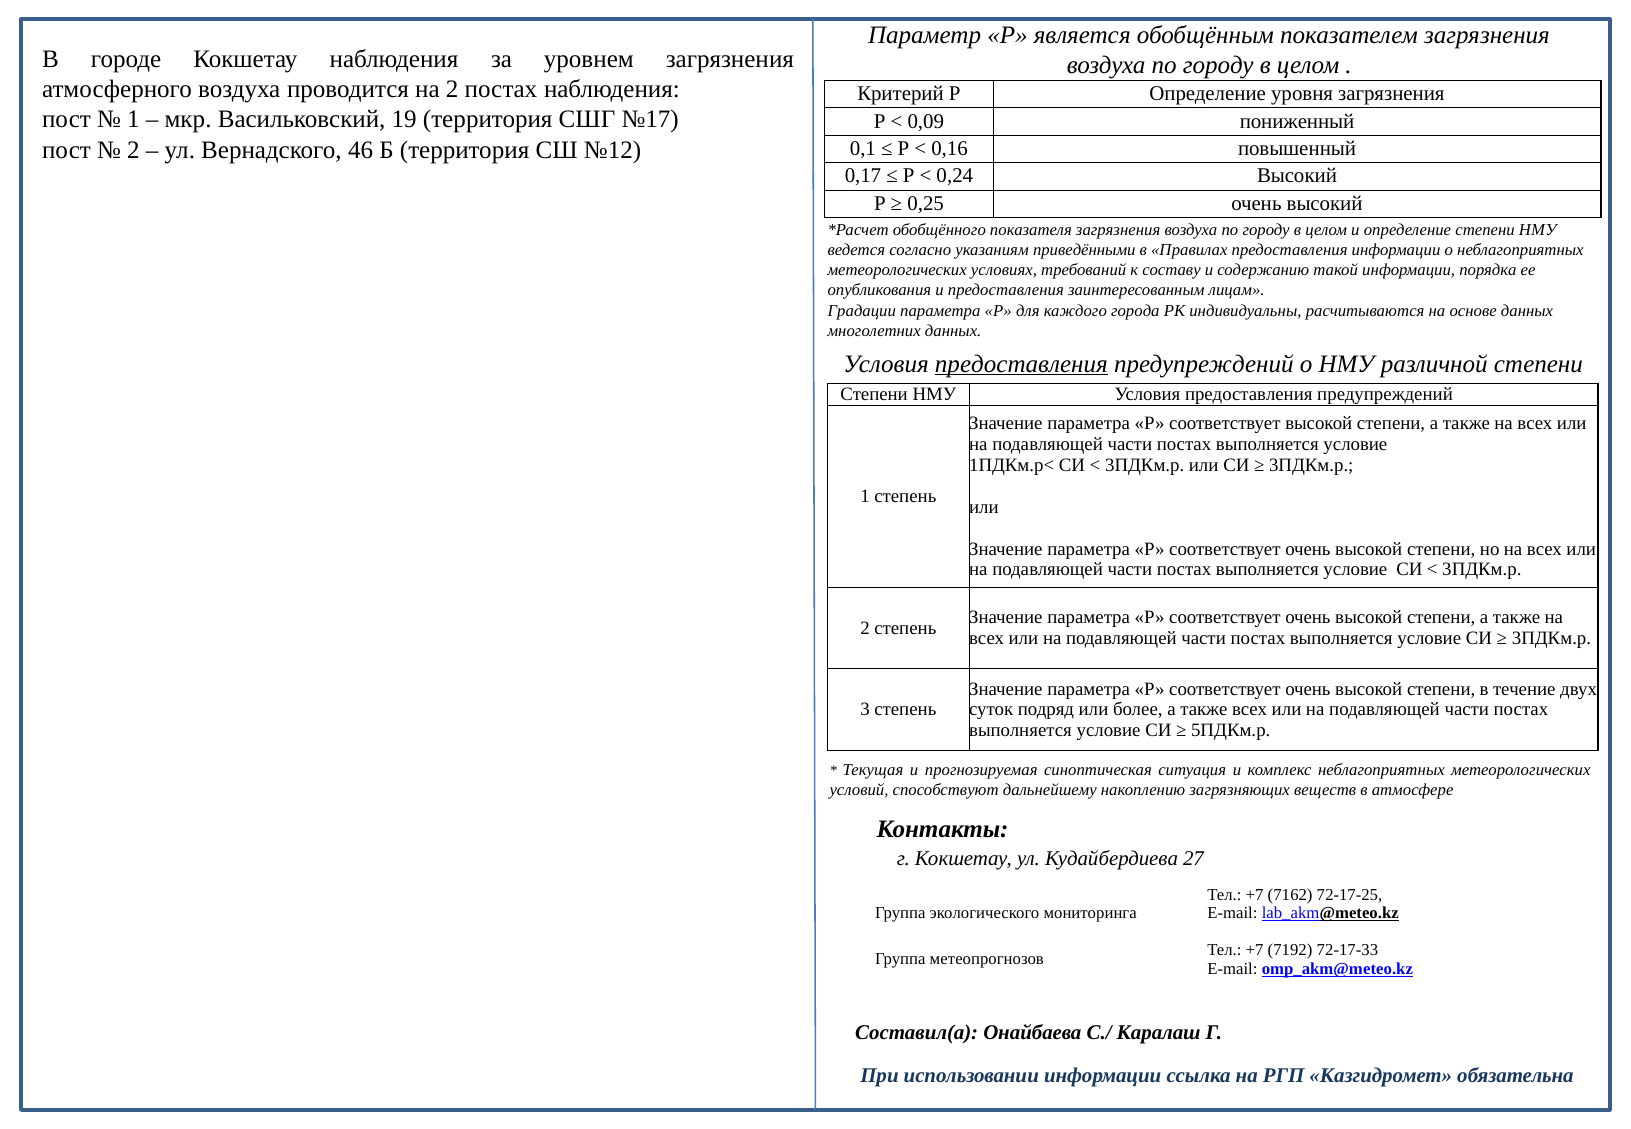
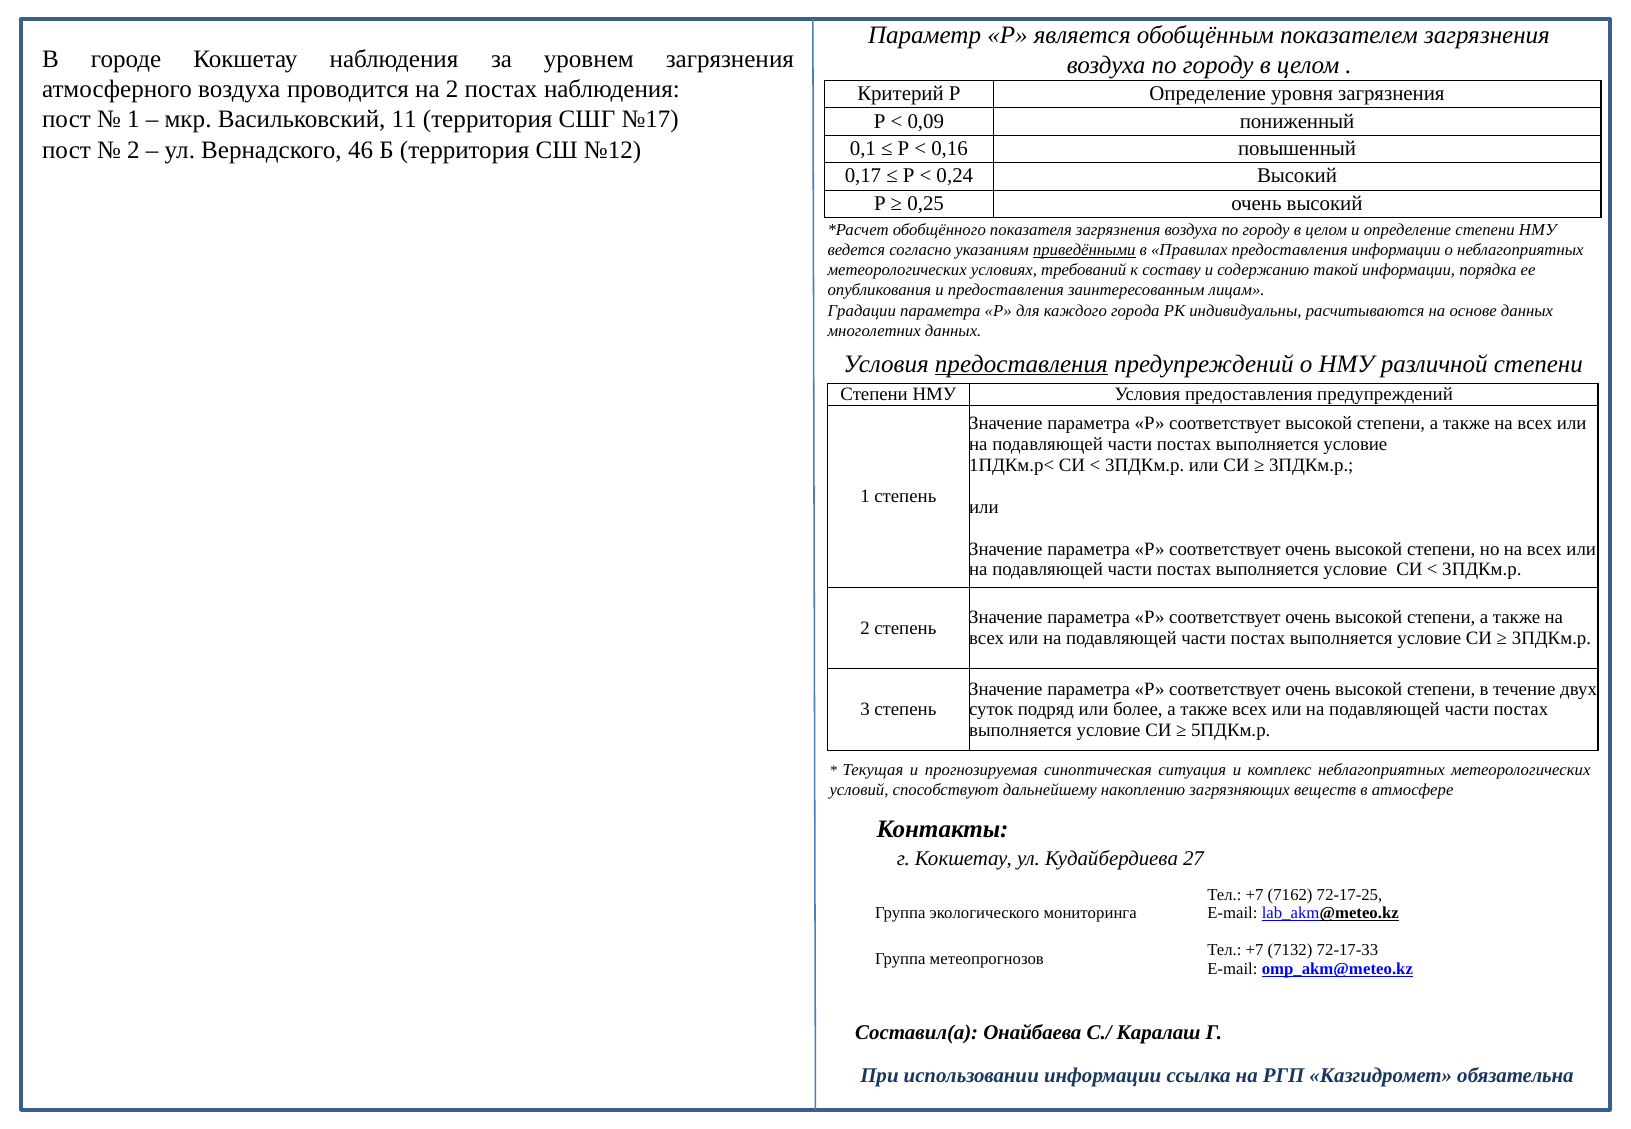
19: 19 -> 11
приведёнными underline: none -> present
7192: 7192 -> 7132
